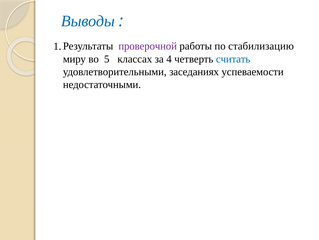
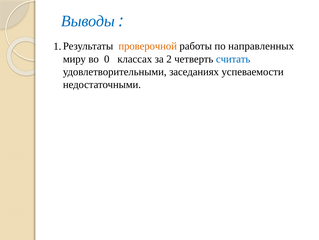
проверочной colour: purple -> orange
стабилизацию: стабилизацию -> направленных
5: 5 -> 0
4: 4 -> 2
